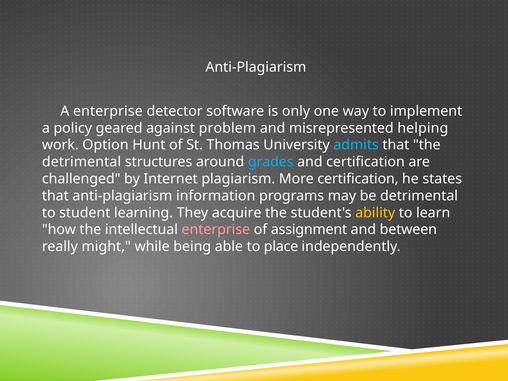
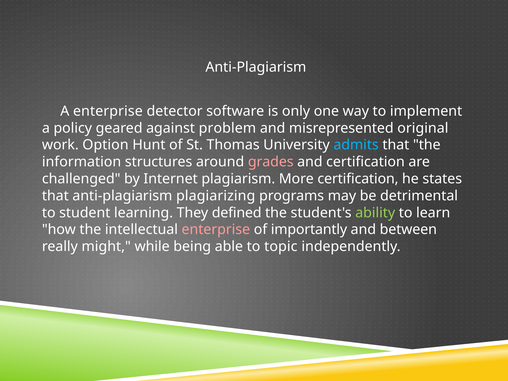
helping: helping -> original
detrimental at (82, 162): detrimental -> information
grades colour: light blue -> pink
information: information -> plagiarizing
acquire: acquire -> defined
ability colour: yellow -> light green
assignment: assignment -> importantly
place: place -> topic
